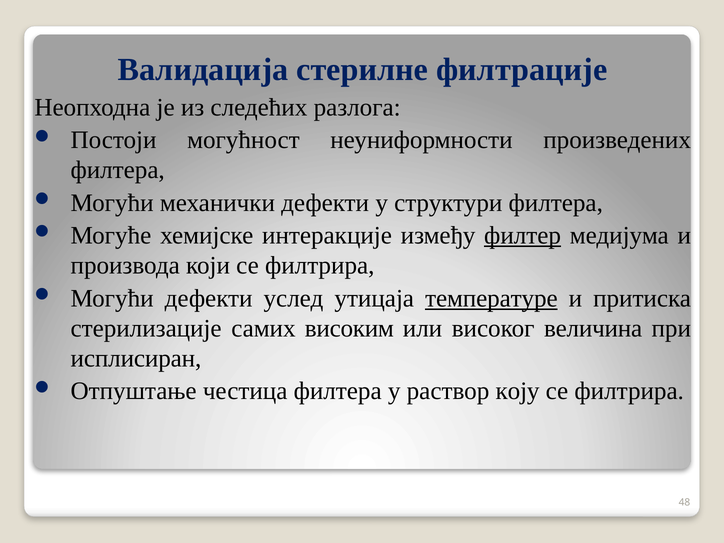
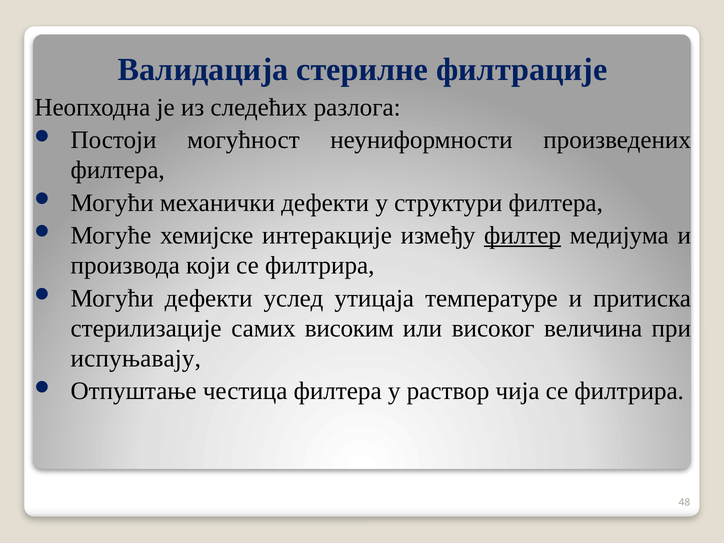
температуре underline: present -> none
исплисиран: исплисиран -> испуњавају
коју: коју -> чија
